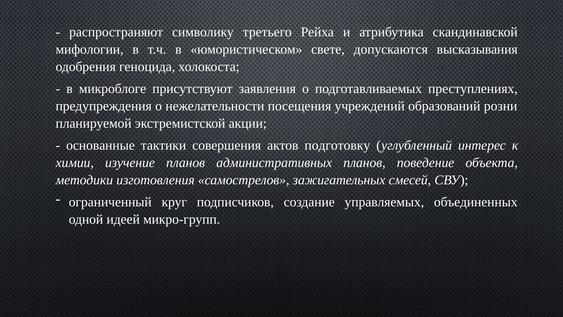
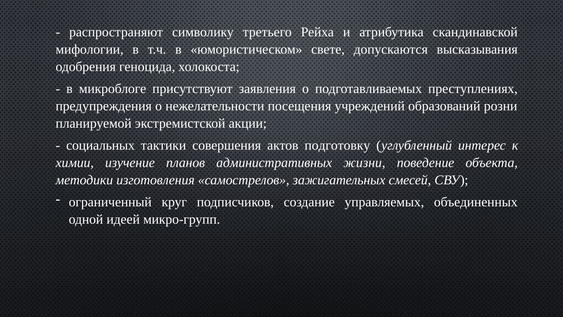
основанные: основанные -> социальных
административных планов: планов -> жизни
